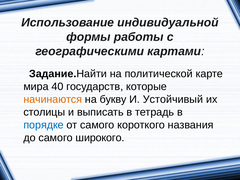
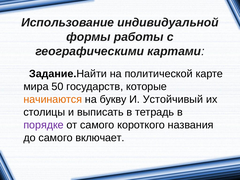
40: 40 -> 50
порядке colour: blue -> purple
широкого: широкого -> включает
